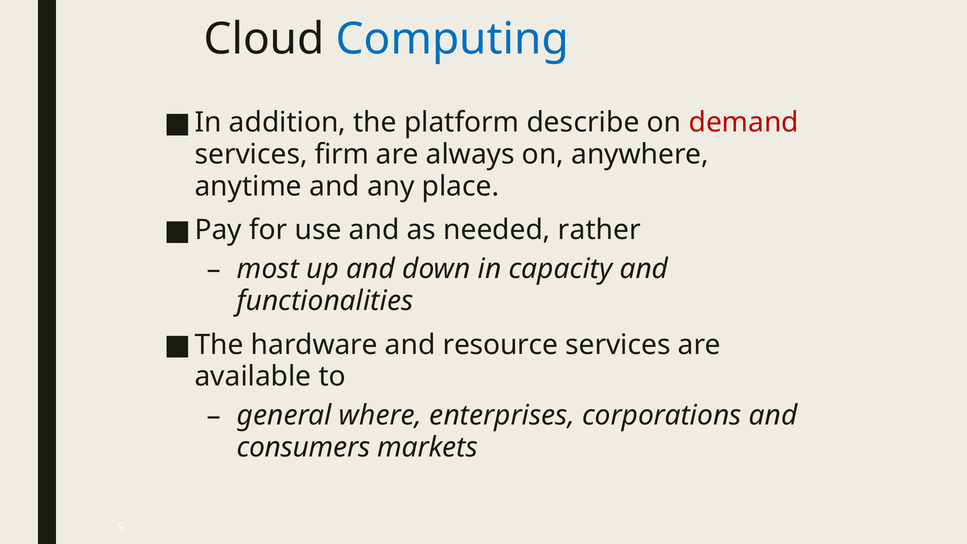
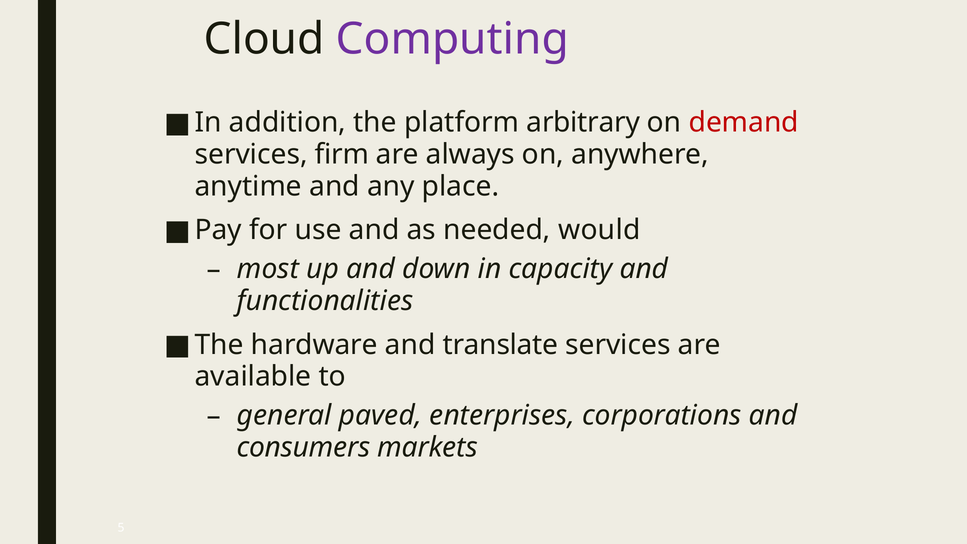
Computing colour: blue -> purple
describe: describe -> arbitrary
rather: rather -> would
resource: resource -> translate
where: where -> paved
